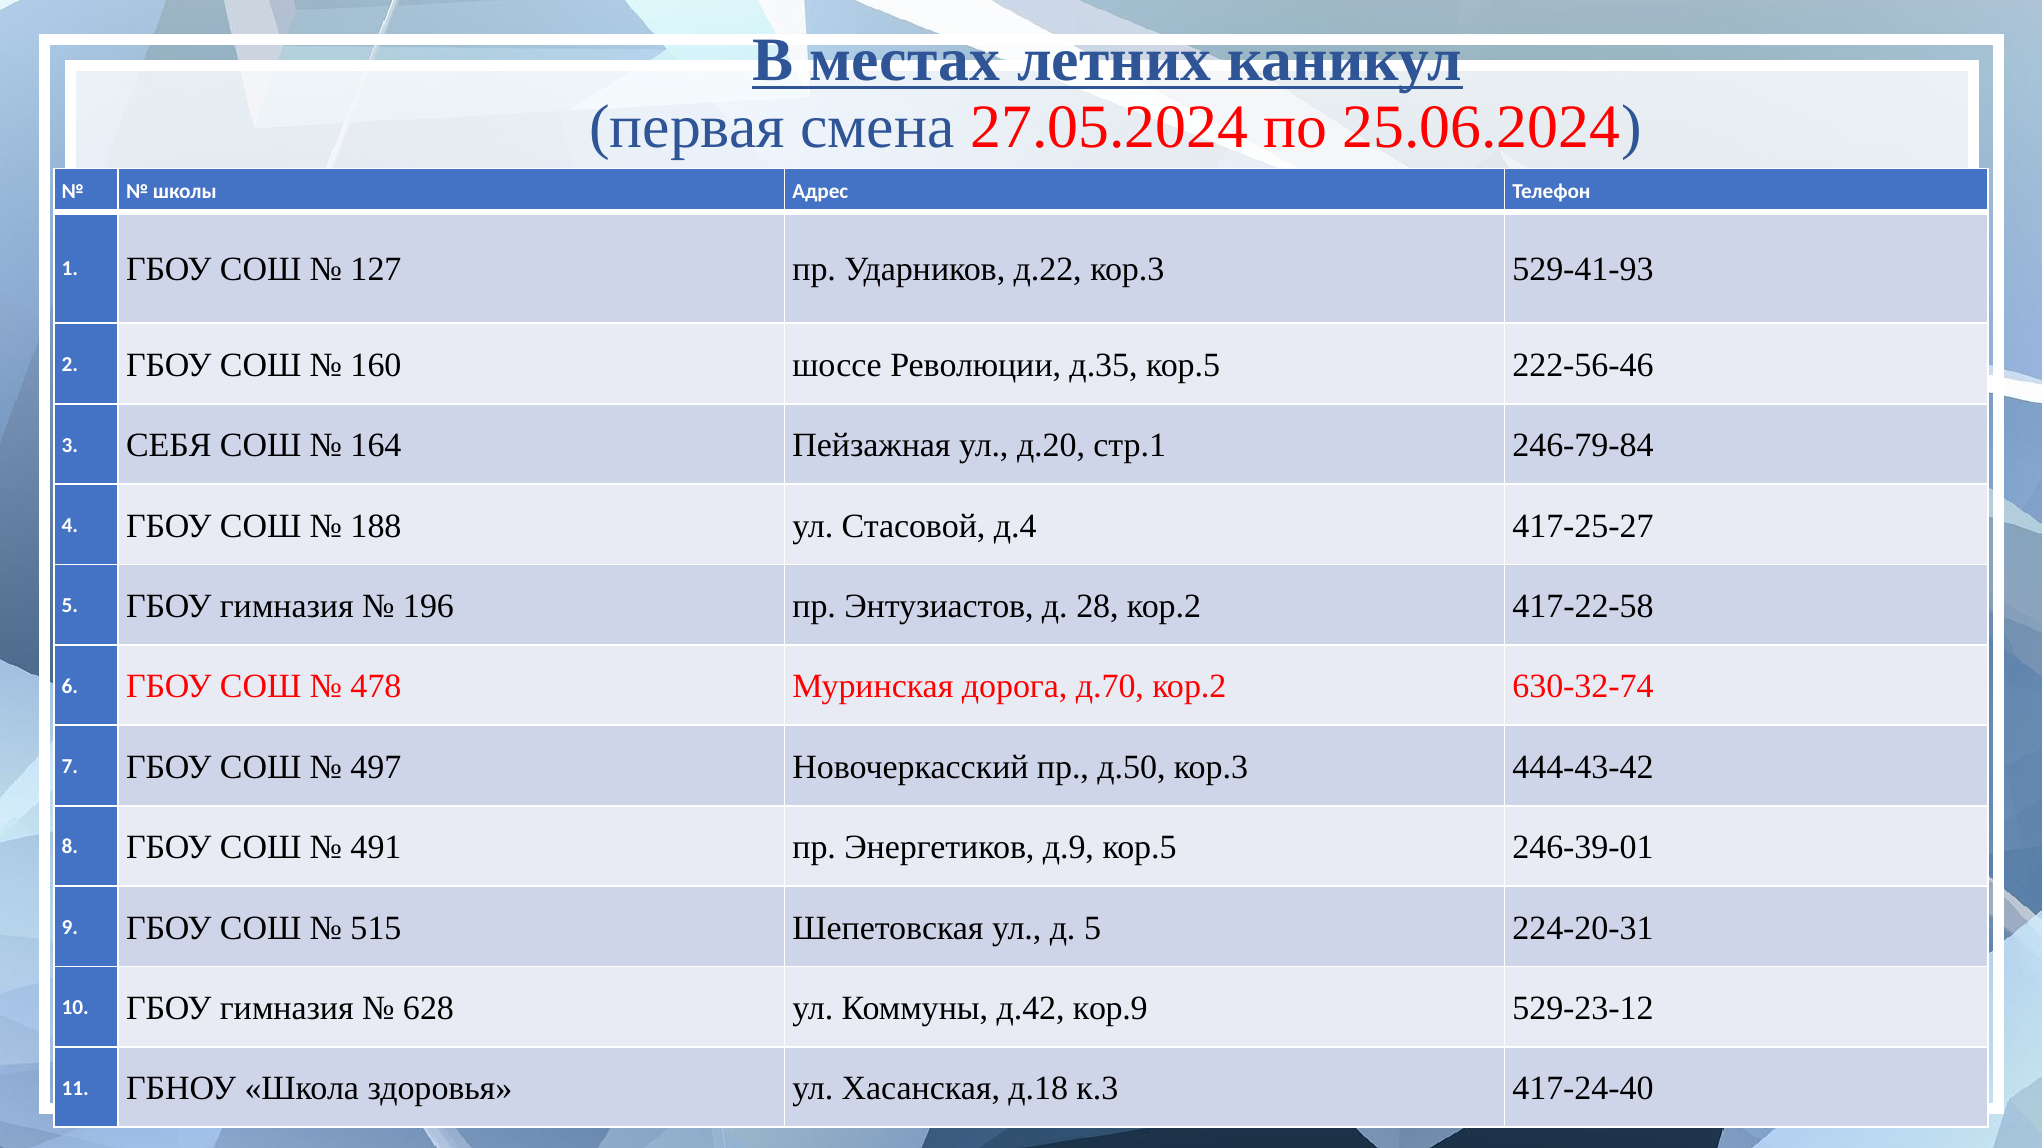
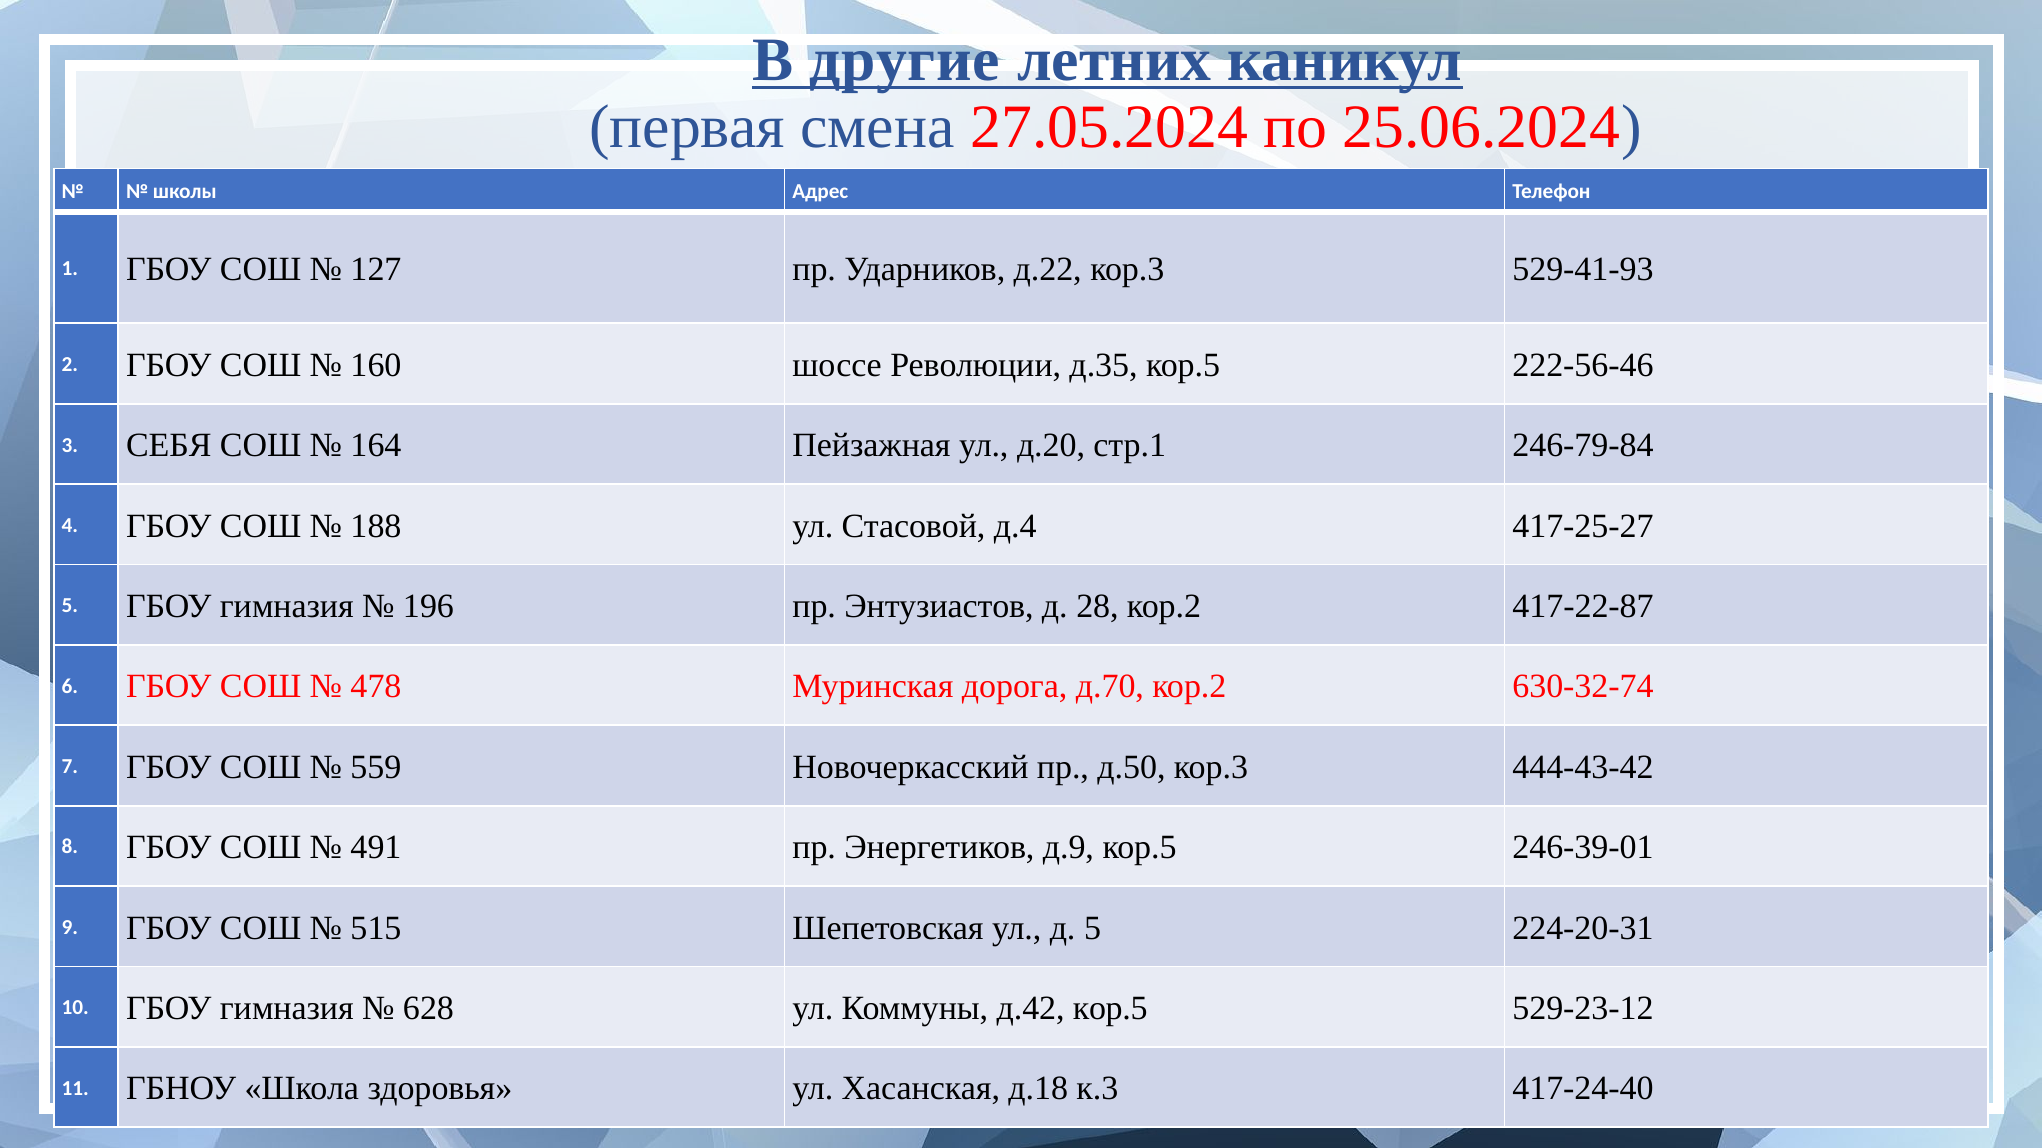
местах: местах -> другие
417-22-58: 417-22-58 -> 417-22-87
497: 497 -> 559
д.42 кор.9: кор.9 -> кор.5
